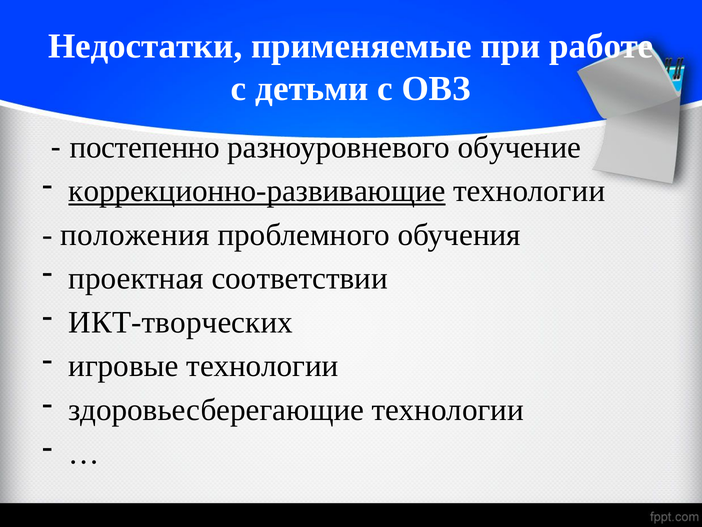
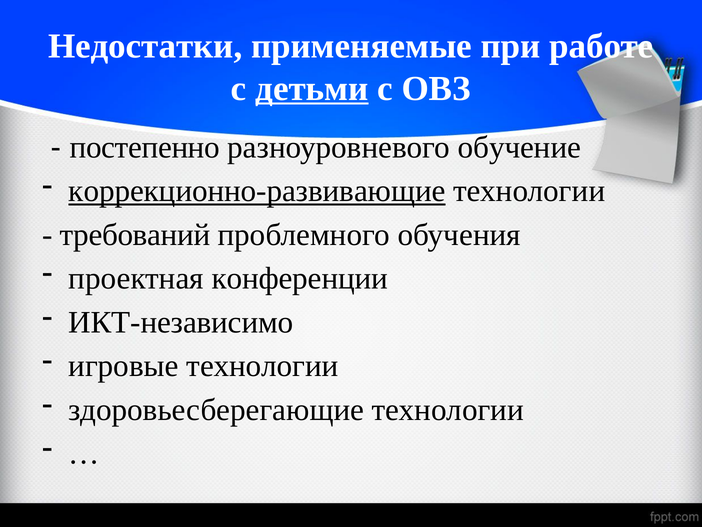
детьми underline: none -> present
положения: положения -> требований
соответствии: соответствии -> конференции
ИКТ-творческих: ИКТ-творческих -> ИКТ-независимо
